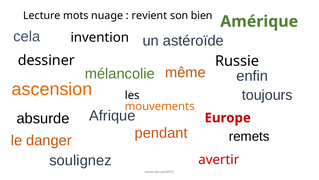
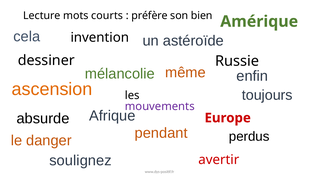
nuage: nuage -> courts
revient: revient -> préfère
mouvements colour: orange -> purple
remets: remets -> perdus
